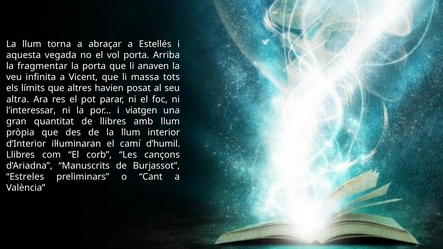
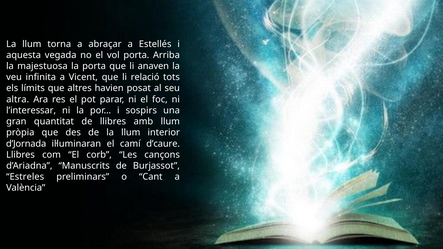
fragmentar: fragmentar -> majestuosa
massa: massa -> relació
viatgen: viatgen -> sospirs
d’Interior: d’Interior -> d’Jornada
d’humil: d’humil -> d’caure
